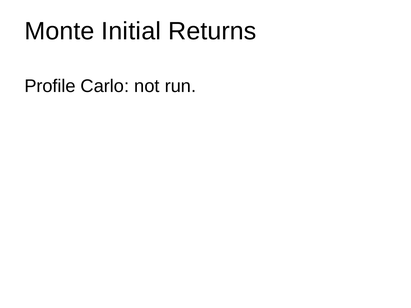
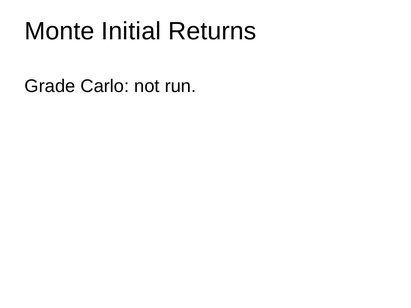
Profile: Profile -> Grade
